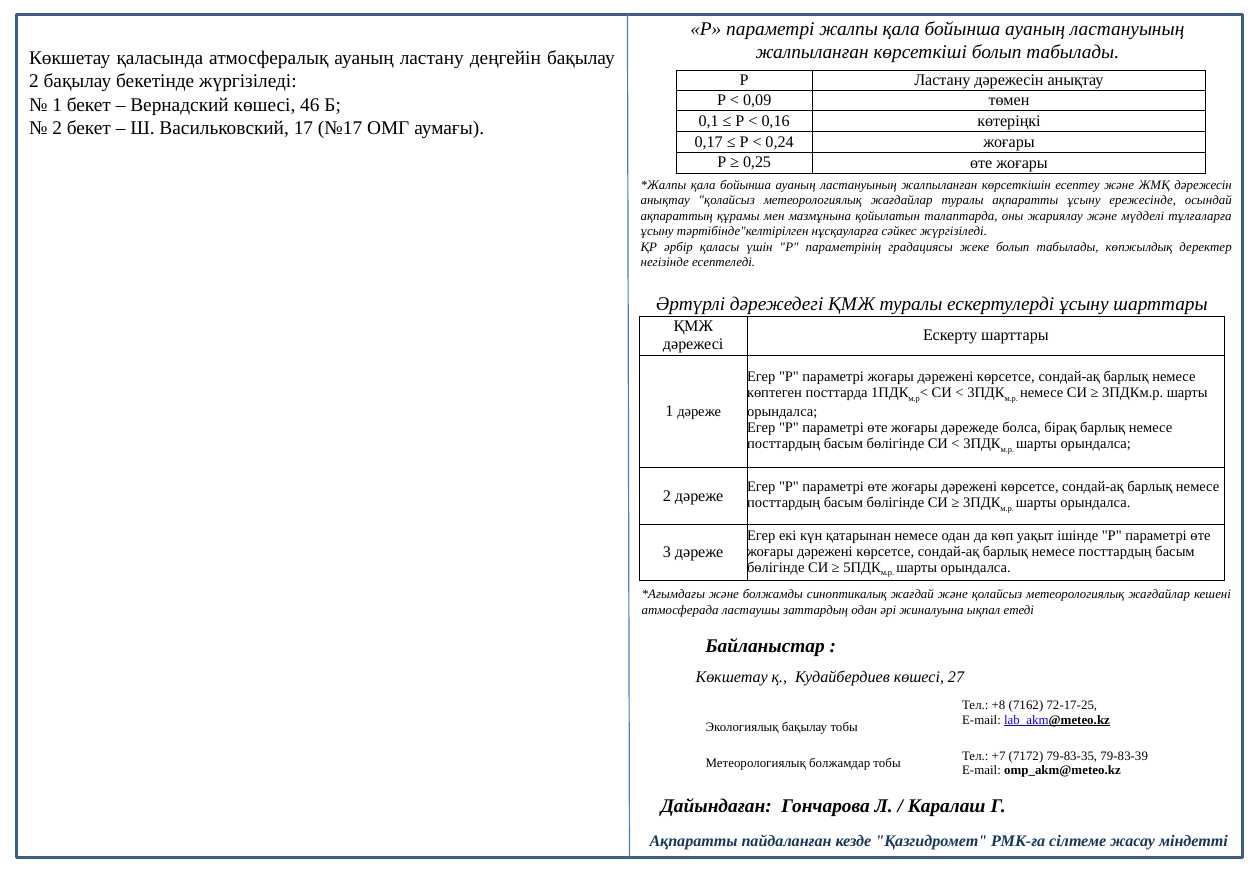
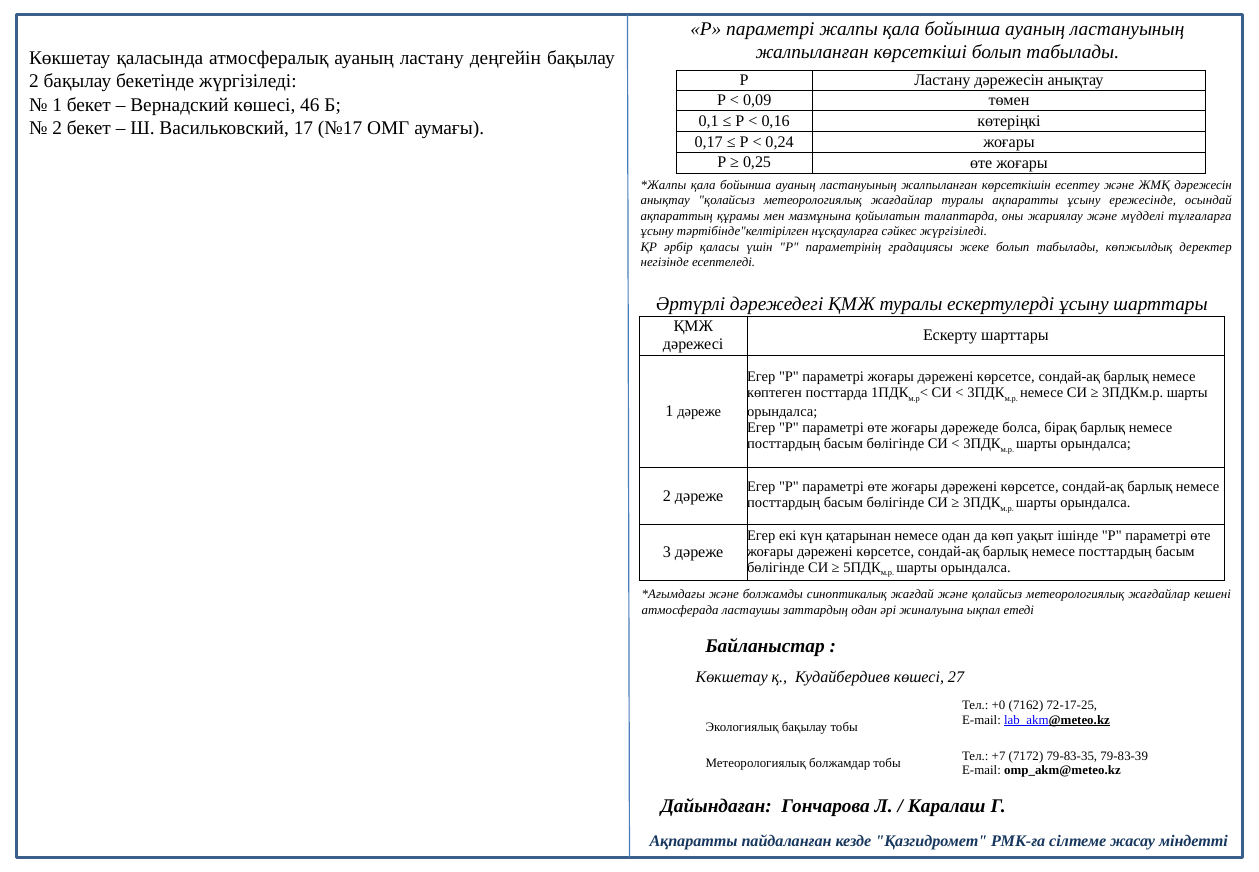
+8: +8 -> +0
